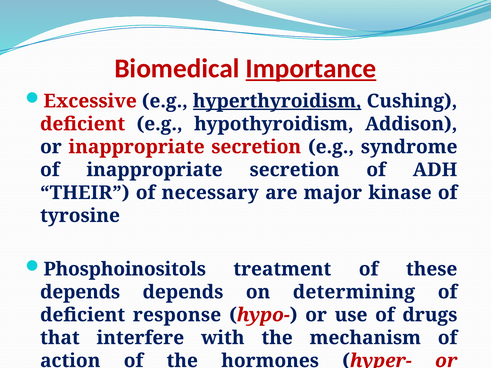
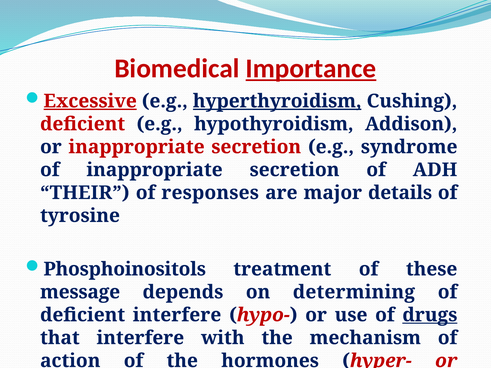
Excessive underline: none -> present
necessary: necessary -> responses
kinase: kinase -> details
depends at (80, 292): depends -> message
deficient response: response -> interfere
drugs underline: none -> present
